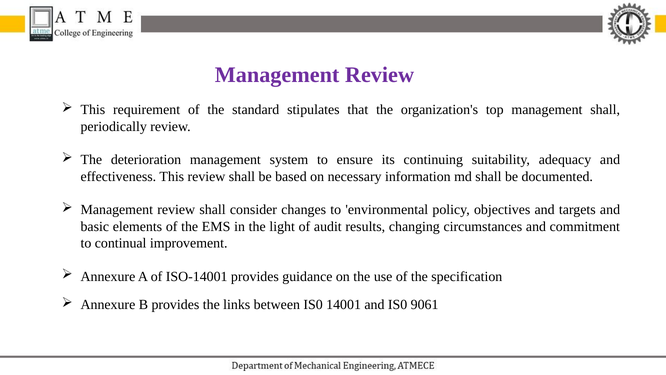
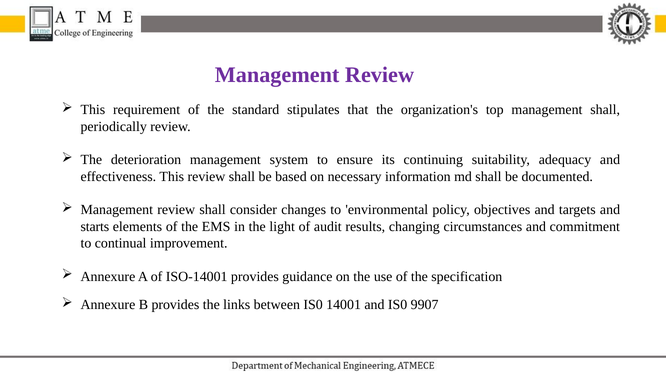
basic: basic -> starts
9061: 9061 -> 9907
